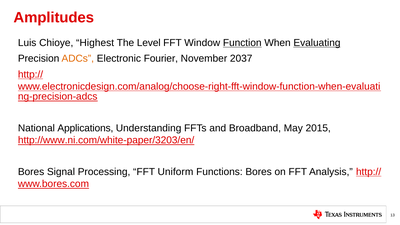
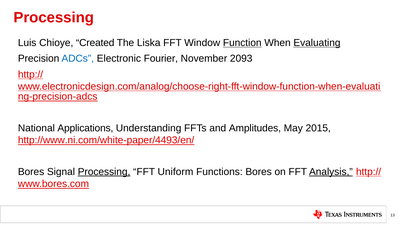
Amplitudes at (54, 18): Amplitudes -> Processing
Highest: Highest -> Created
Level: Level -> Liska
ADCs colour: orange -> blue
2037: 2037 -> 2093
Broadband: Broadband -> Amplitudes
http://www.ni.com/white-paper/3203/en/: http://www.ni.com/white-paper/3203/en/ -> http://www.ni.com/white-paper/4493/en/
Processing at (104, 172) underline: none -> present
Analysis underline: none -> present
